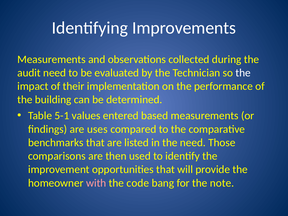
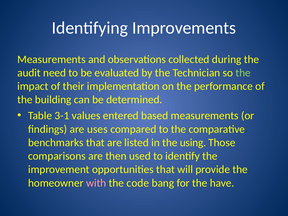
the at (243, 73) colour: white -> light green
5-1: 5-1 -> 3-1
the need: need -> using
note: note -> have
